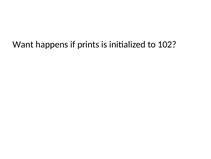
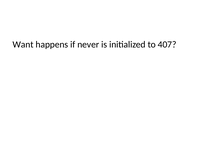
prints: prints -> never
102: 102 -> 407
